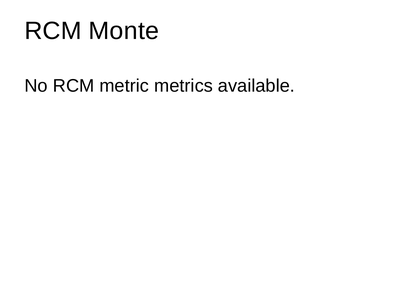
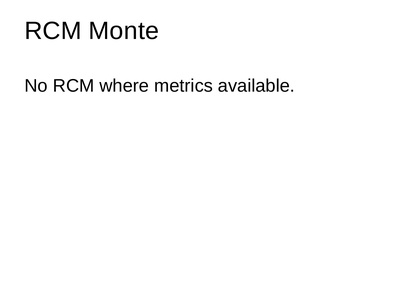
metric: metric -> where
